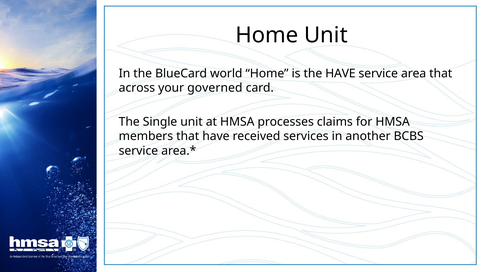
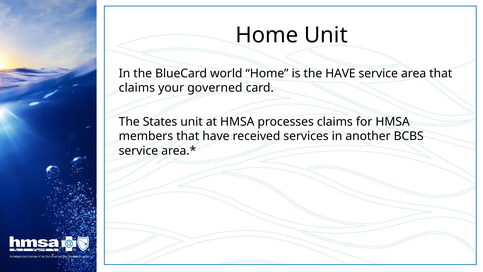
across at (137, 88): across -> claims
Single: Single -> States
